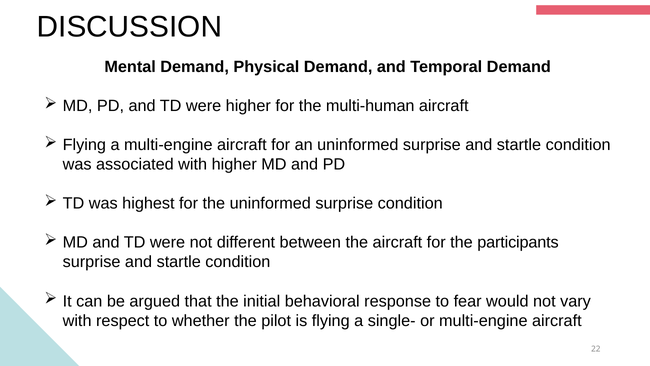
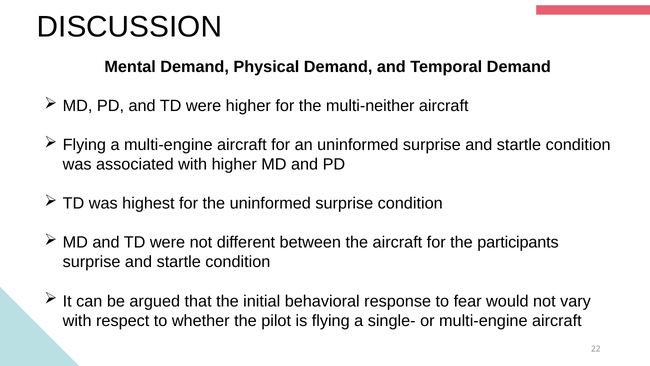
multi-human: multi-human -> multi-neither
